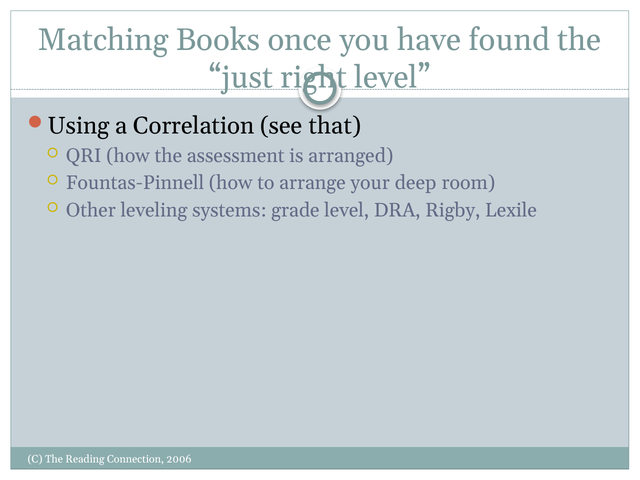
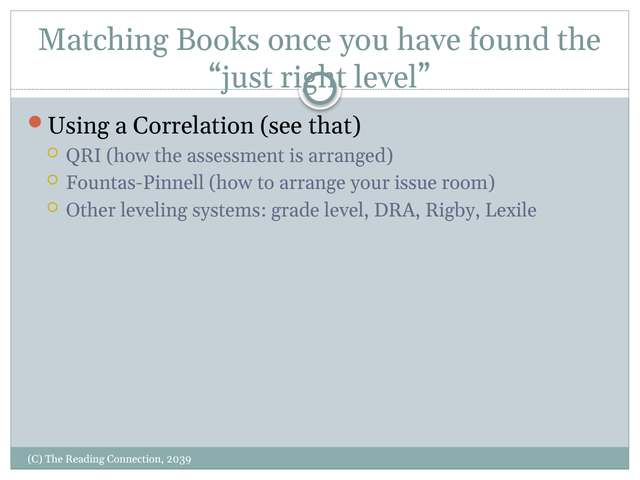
deep: deep -> issue
2006: 2006 -> 2039
